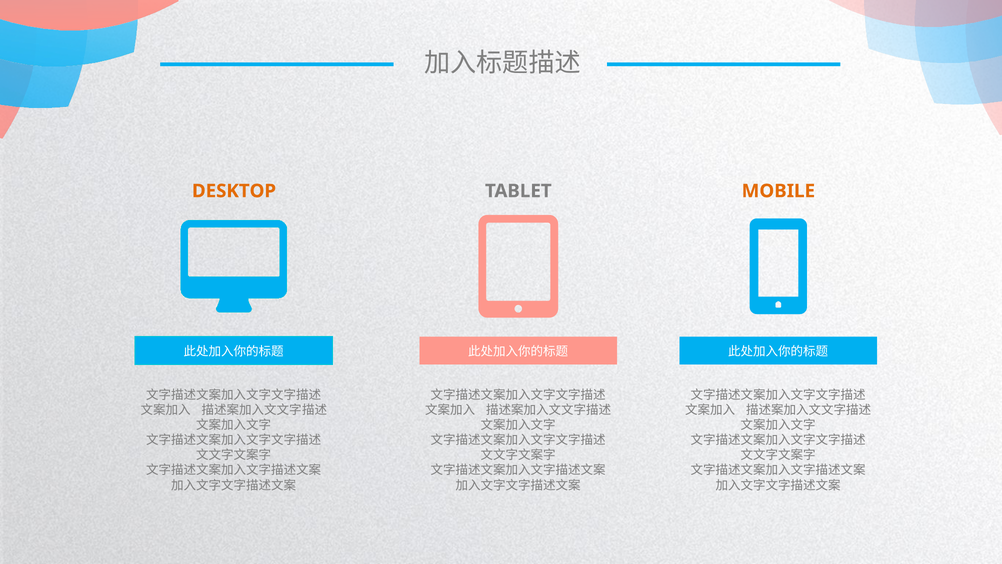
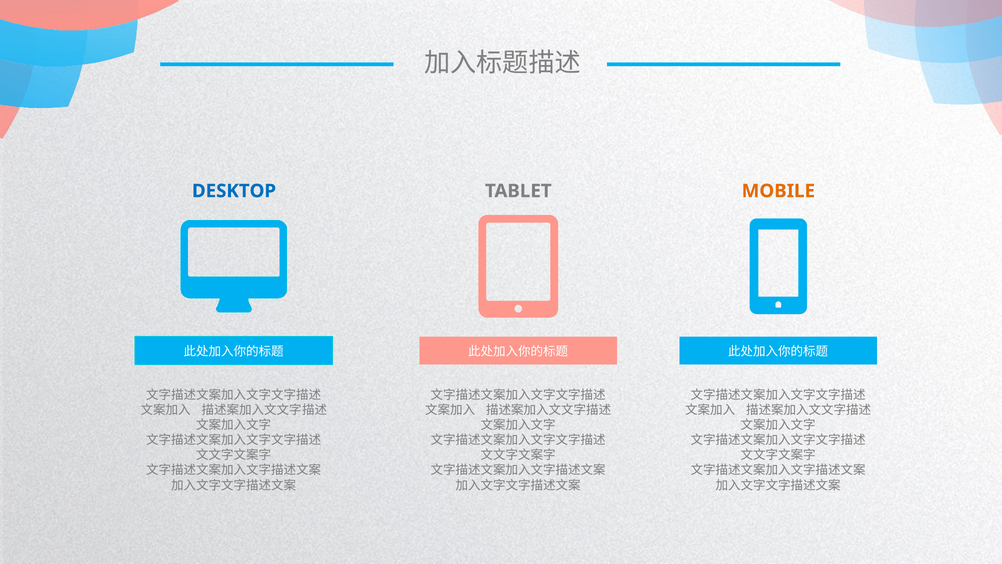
DESKTOP colour: orange -> blue
